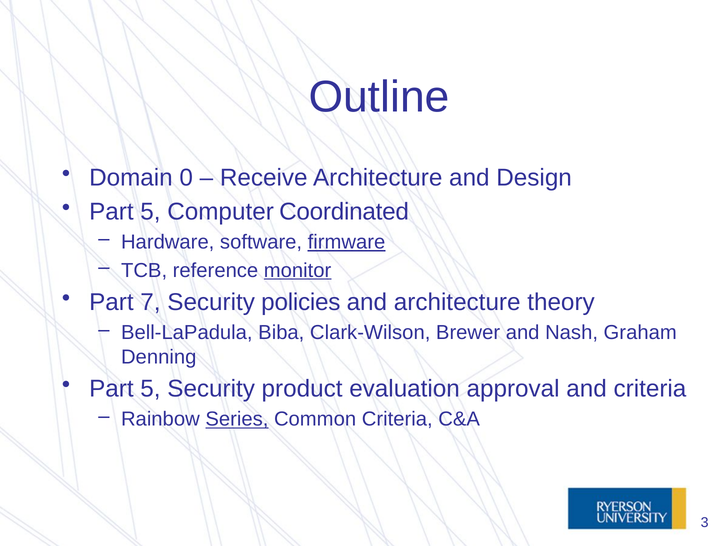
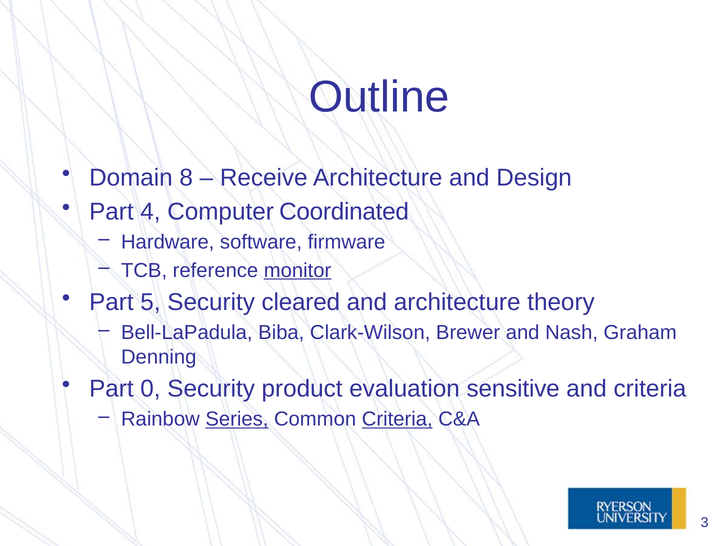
0: 0 -> 8
5 at (150, 212): 5 -> 4
firmware underline: present -> none
7: 7 -> 5
policies: policies -> cleared
5 at (150, 389): 5 -> 0
approval: approval -> sensitive
Criteria at (397, 419) underline: none -> present
